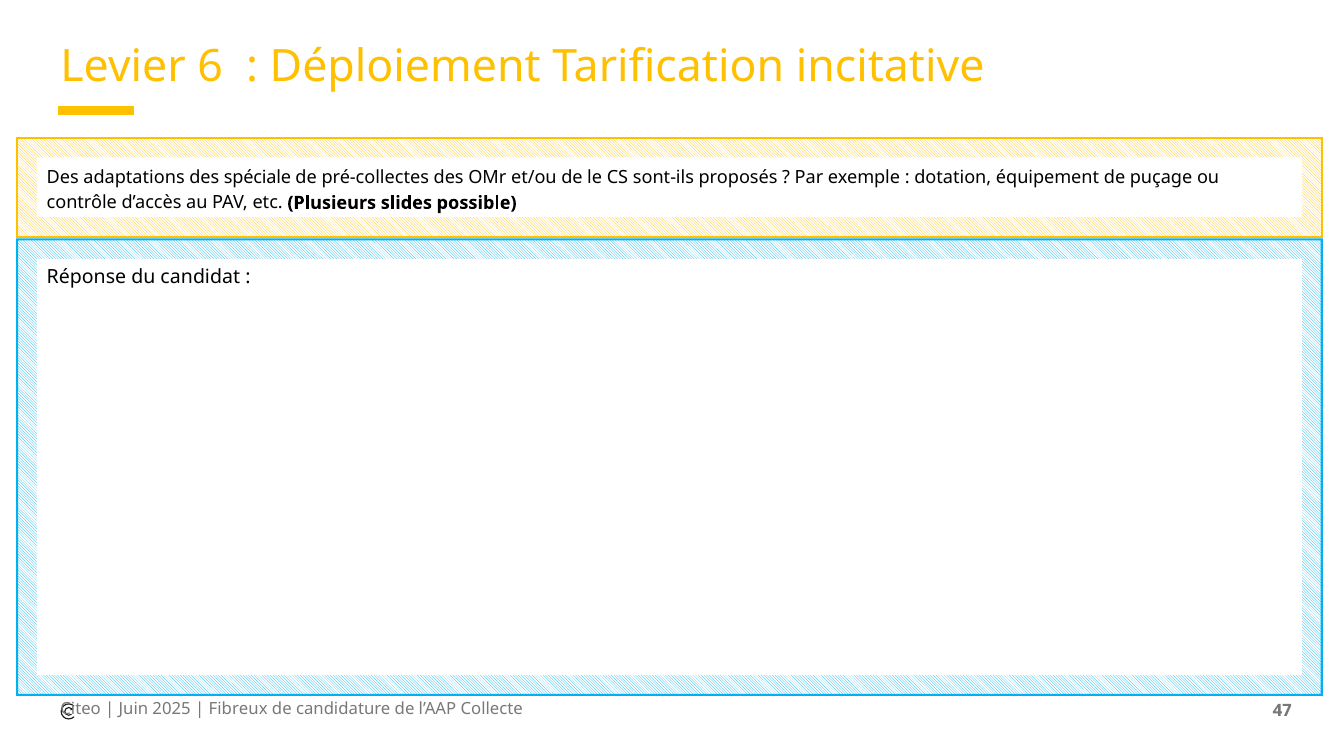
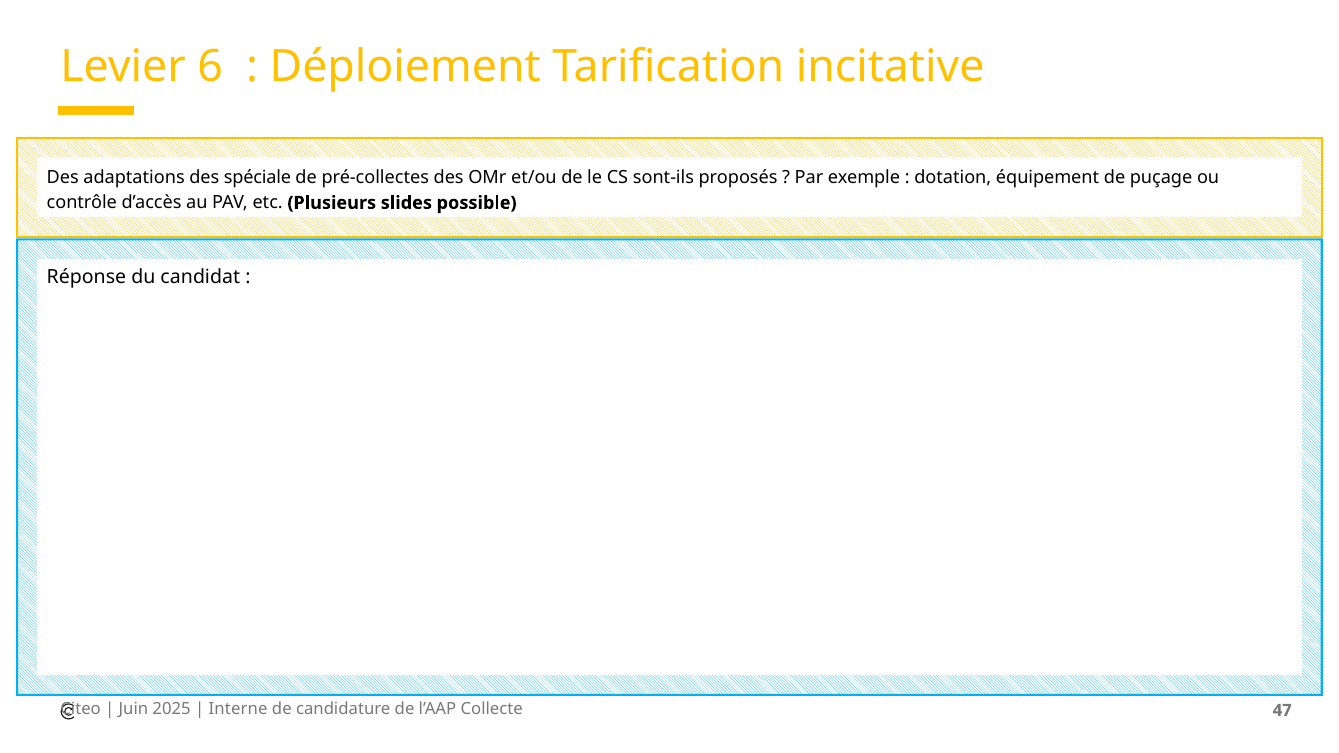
Fibreux: Fibreux -> Interne
